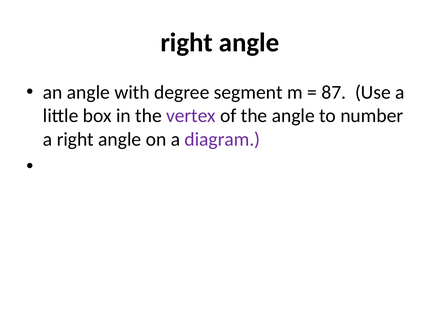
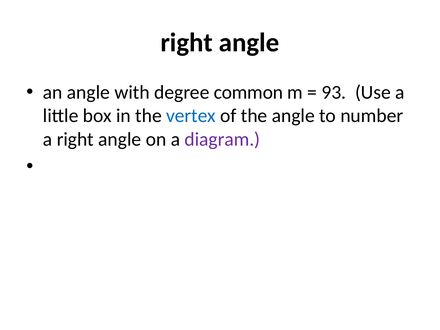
segment: segment -> common
87: 87 -> 93
vertex colour: purple -> blue
